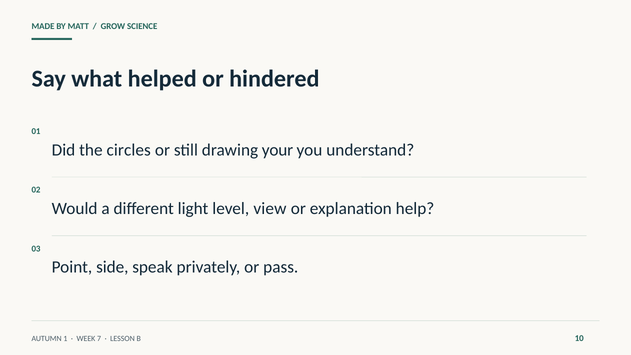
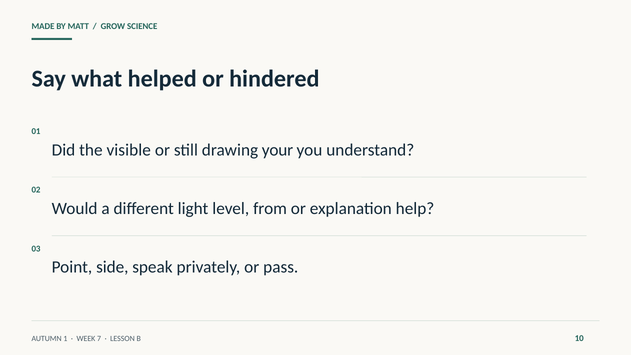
circles: circles -> visible
view: view -> from
